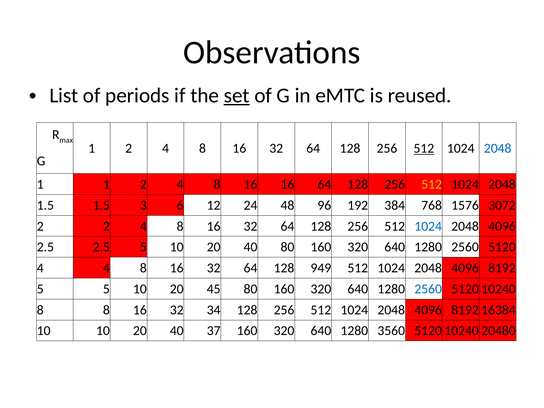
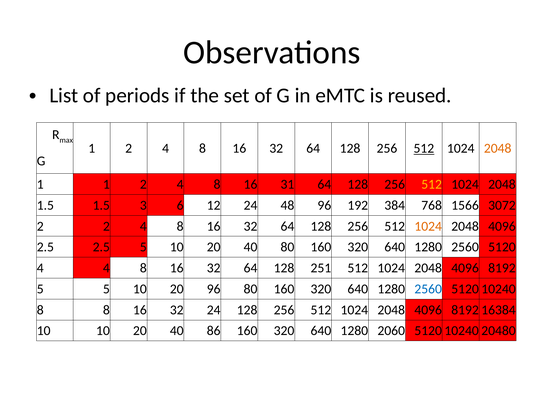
set underline: present -> none
2048 at (498, 148) colour: blue -> orange
16 16: 16 -> 31
1576: 1576 -> 1566
1024 at (428, 226) colour: blue -> orange
949: 949 -> 251
20 45: 45 -> 96
32 34: 34 -> 24
37: 37 -> 86
3560: 3560 -> 2060
